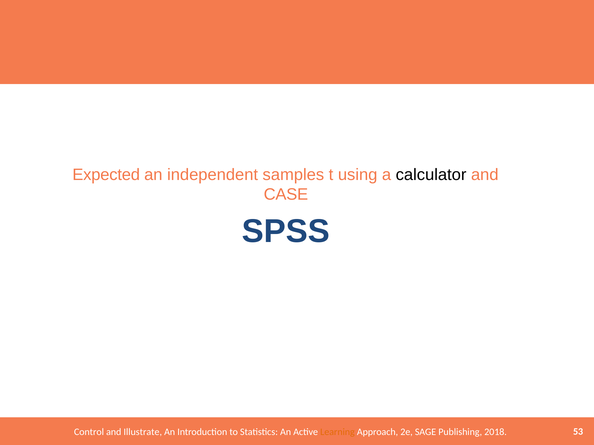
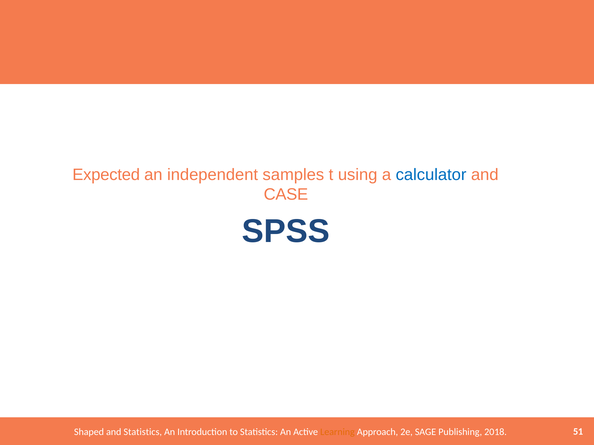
calculator colour: black -> blue
Control: Control -> Shaped
and Illustrate: Illustrate -> Statistics
53: 53 -> 51
